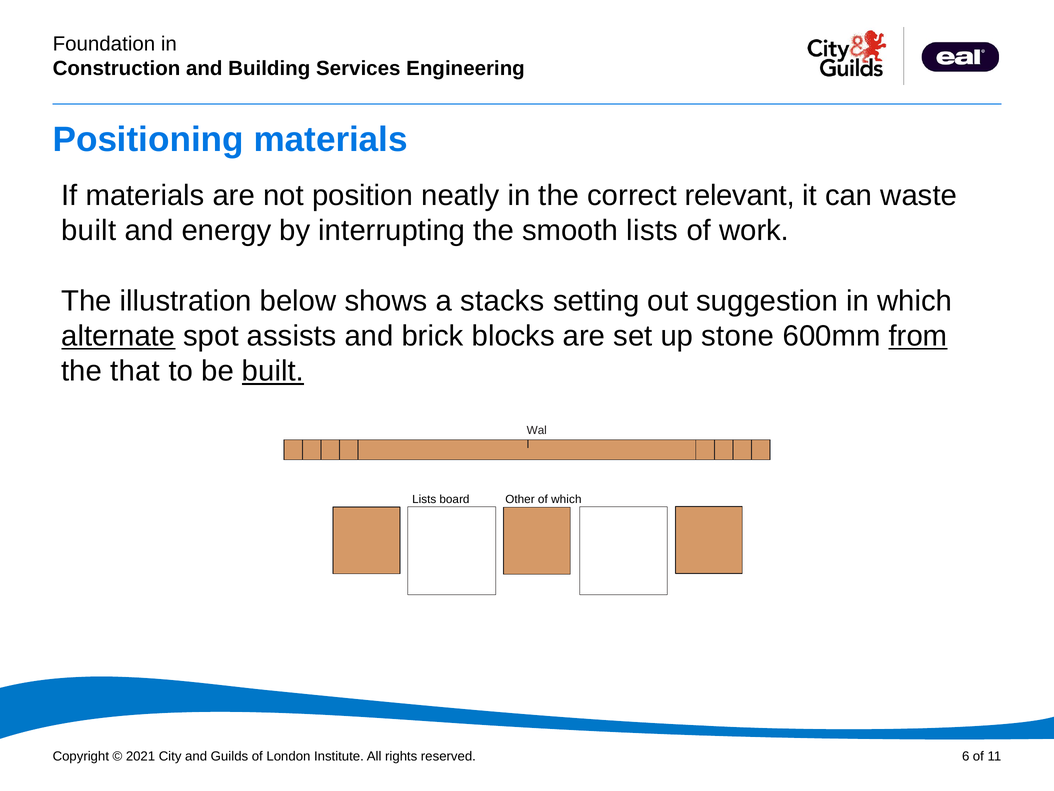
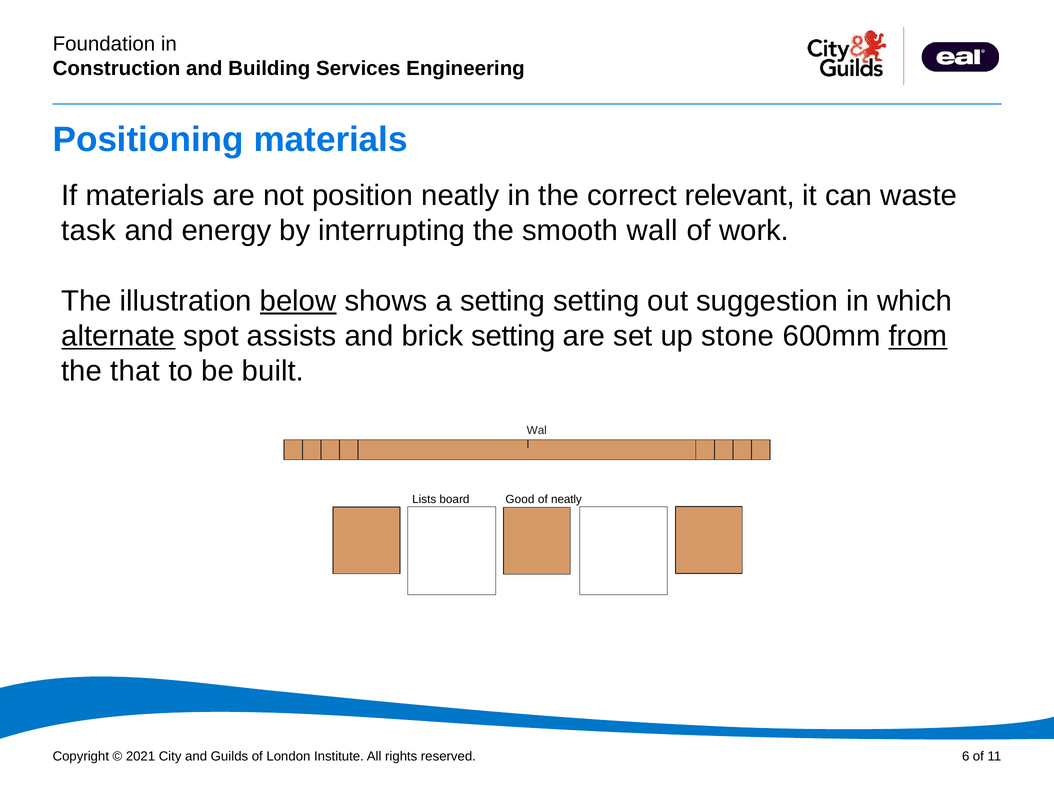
built at (89, 230): built -> task
smooth lists: lists -> wall
below underline: none -> present
a stacks: stacks -> setting
brick blocks: blocks -> setting
built at (273, 371) underline: present -> none
Other: Other -> Good
of which: which -> neatly
